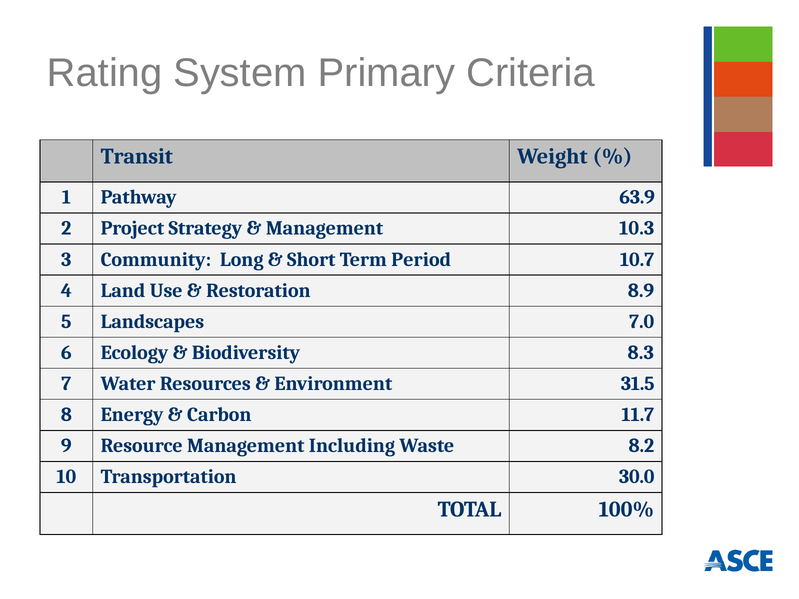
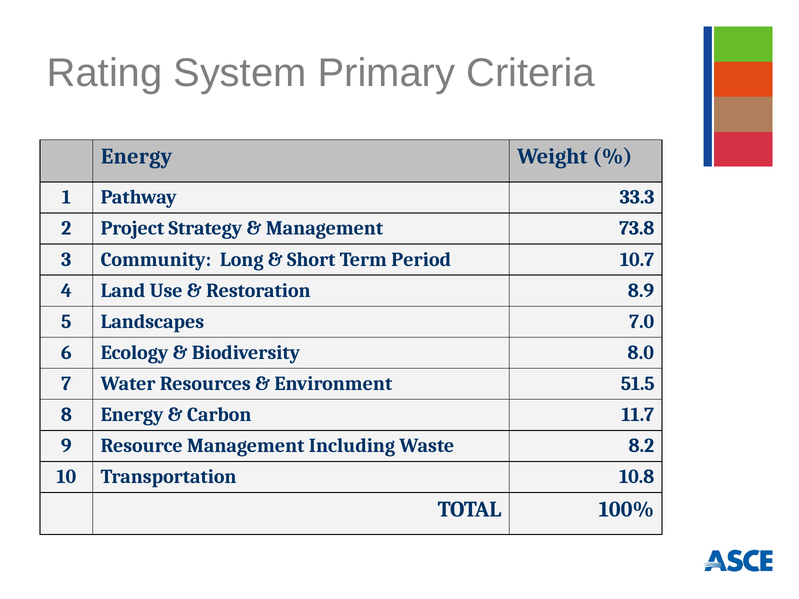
Transit at (137, 156): Transit -> Energy
63.9: 63.9 -> 33.3
10.3: 10.3 -> 73.8
8.3: 8.3 -> 8.0
31.5: 31.5 -> 51.5
30.0: 30.0 -> 10.8
